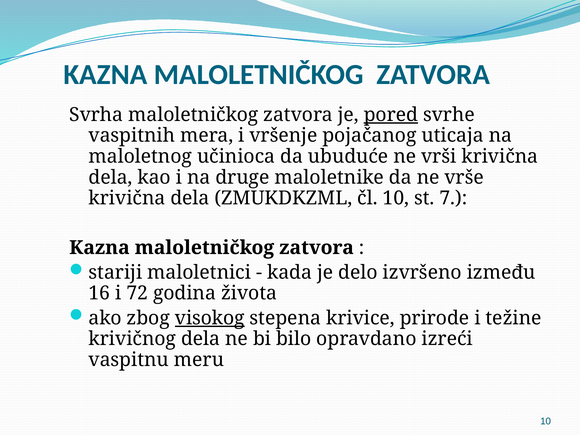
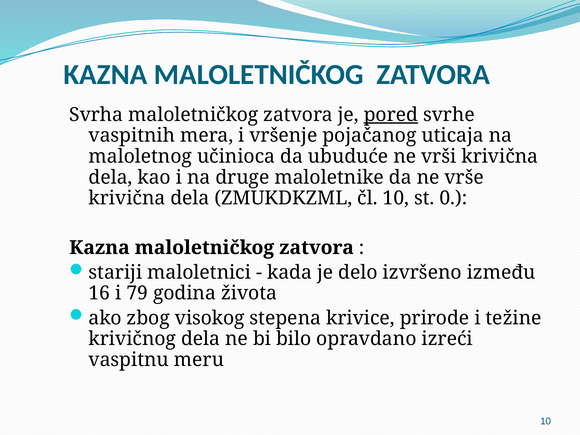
7: 7 -> 0
72: 72 -> 79
visokog underline: present -> none
